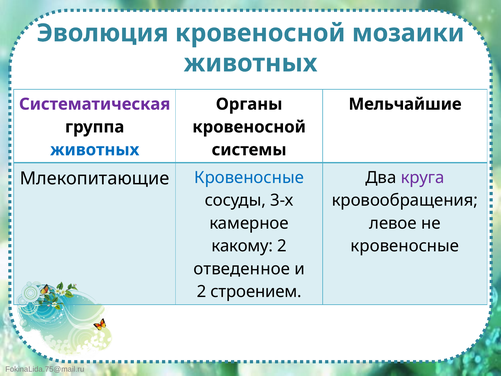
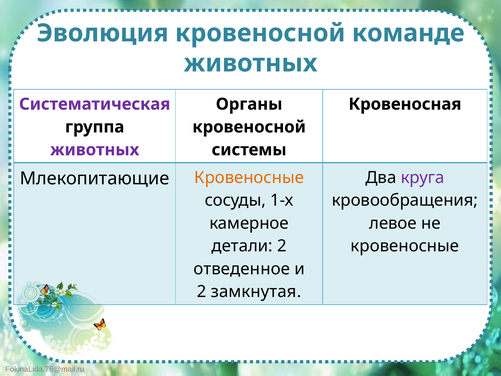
мозаики: мозаики -> команде
Мельчайшие: Мельчайшие -> Кровеносная
животных at (95, 150) colour: blue -> purple
Кровеносные at (249, 178) colour: blue -> orange
3-х: 3-х -> 1-х
какому: какому -> детали
строением: строением -> замкнутая
